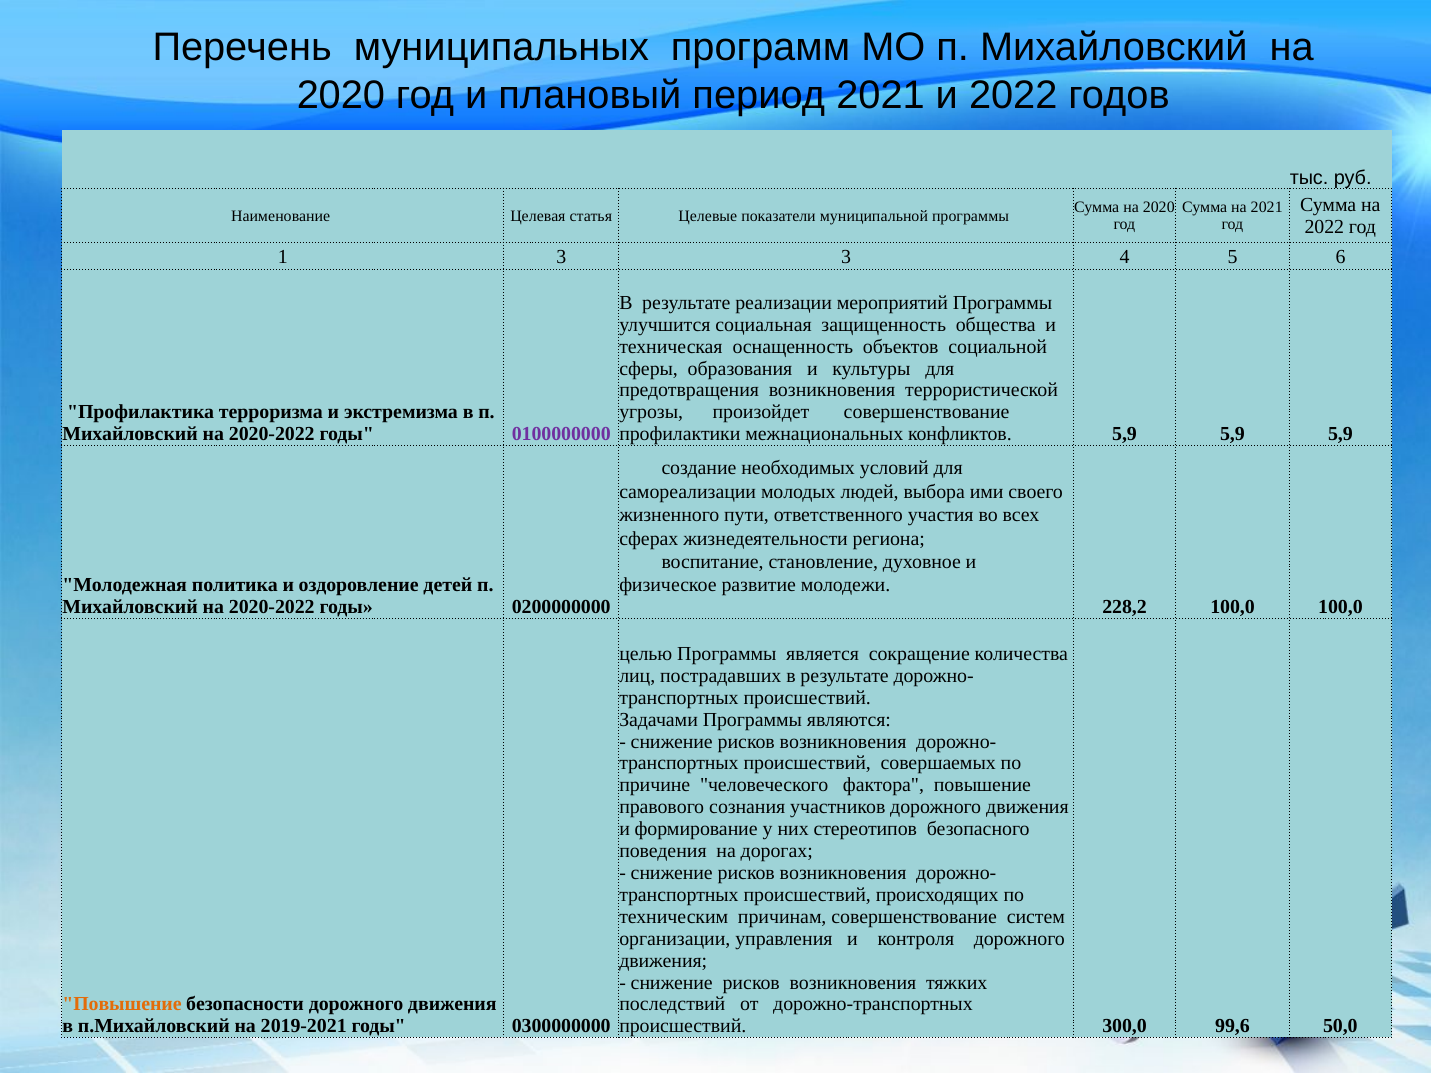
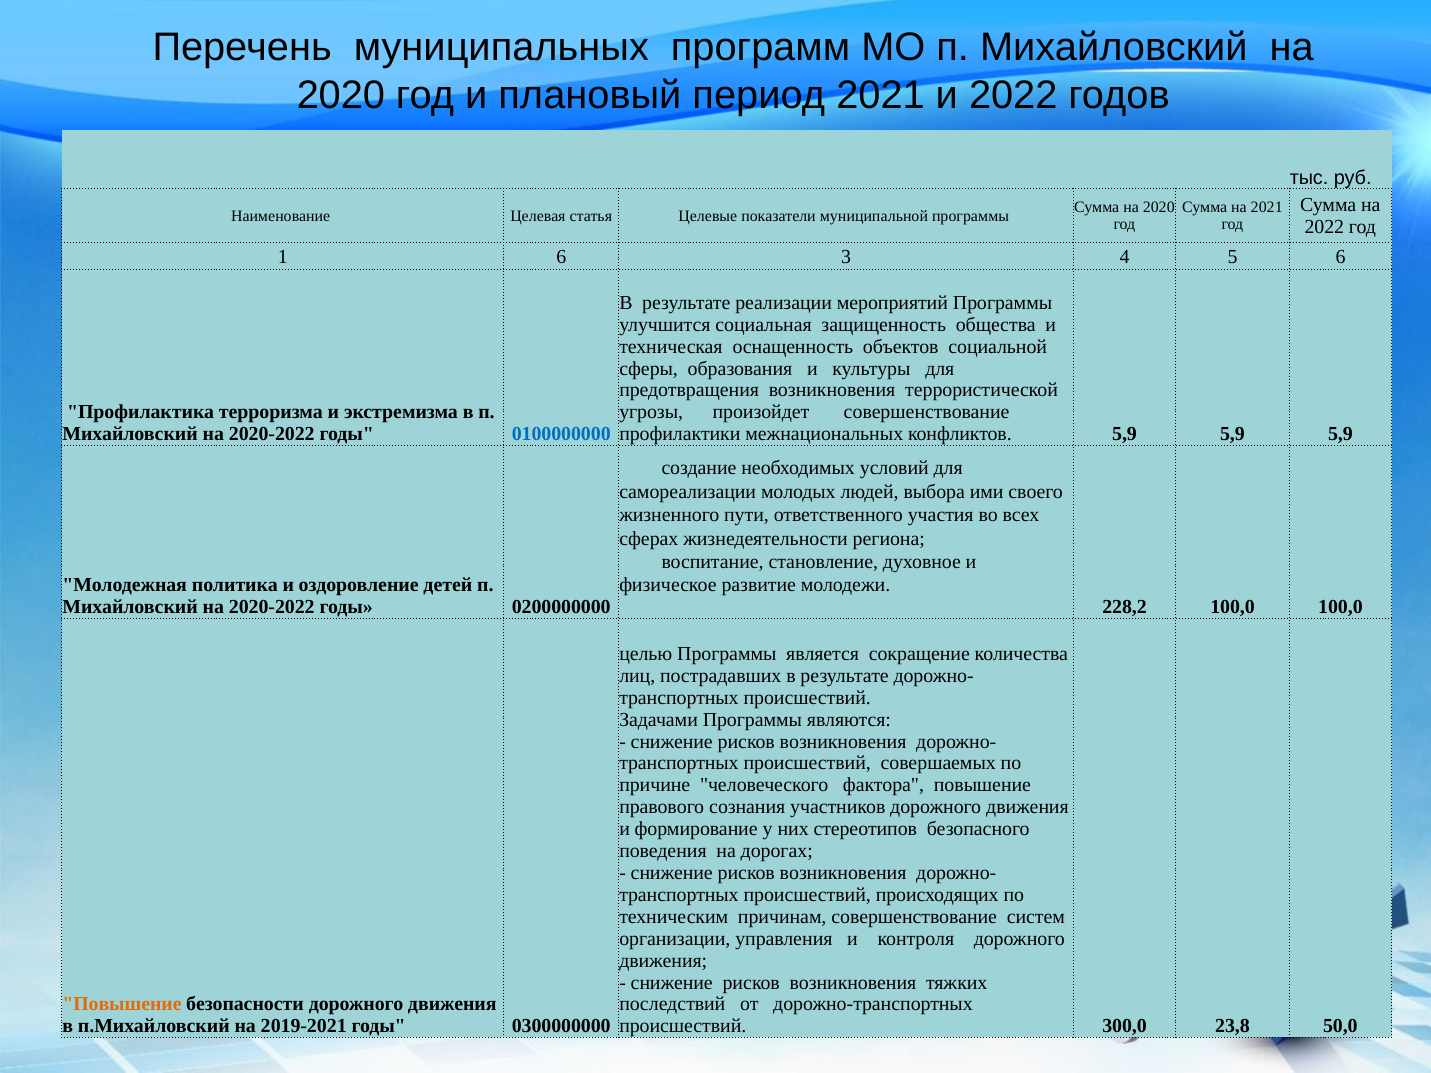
1 3: 3 -> 6
0100000000 colour: purple -> blue
99,6: 99,6 -> 23,8
